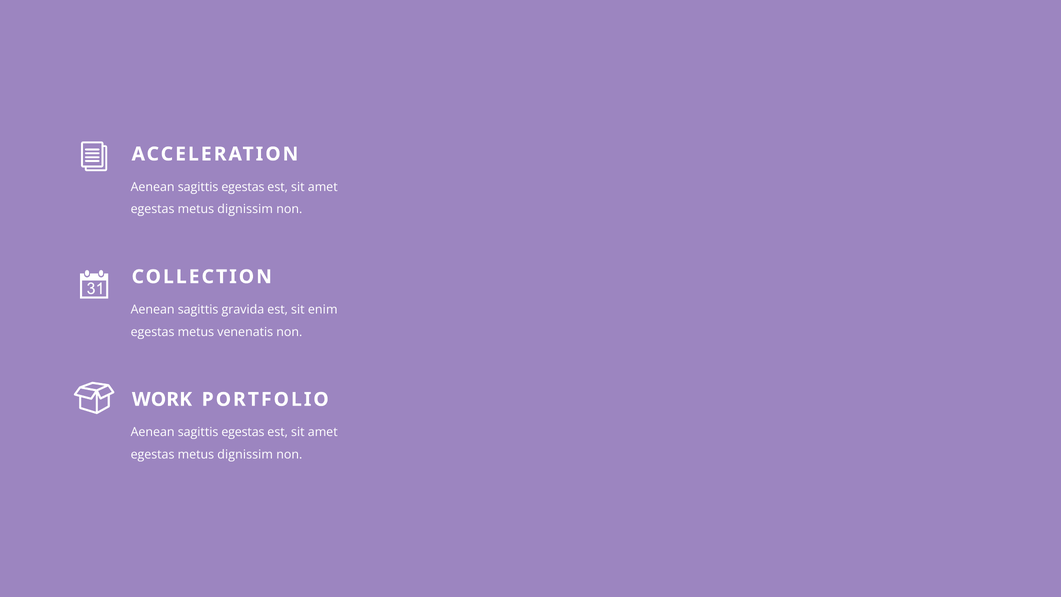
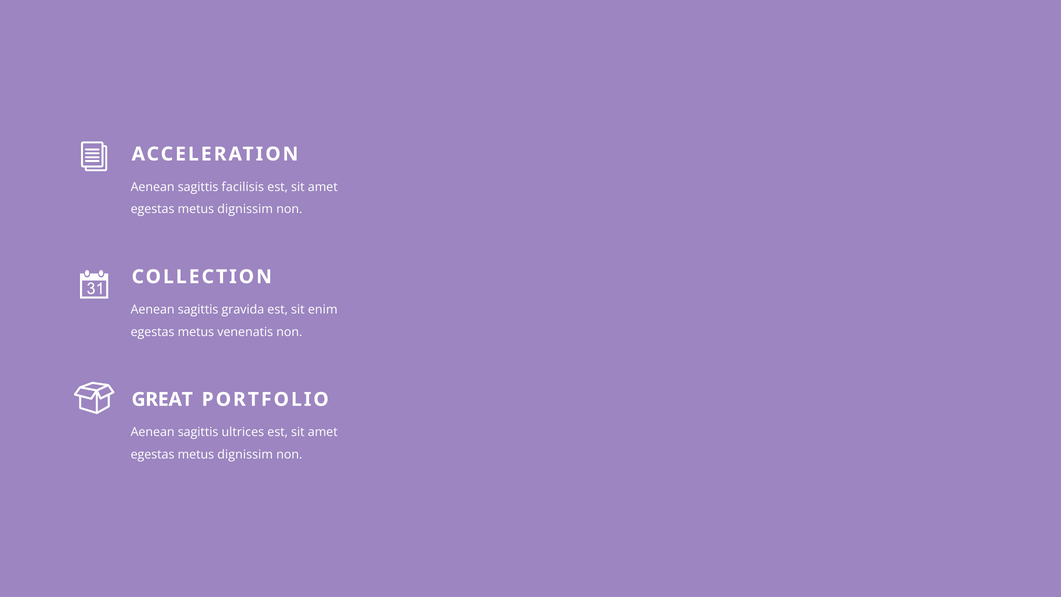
egestas at (243, 187): egestas -> facilisis
WORK: WORK -> GREAT
egestas at (243, 432): egestas -> ultrices
